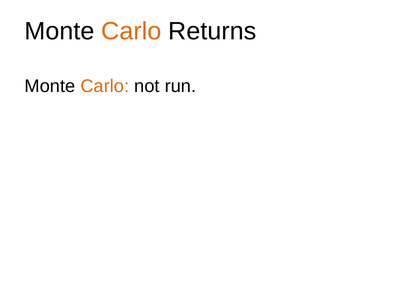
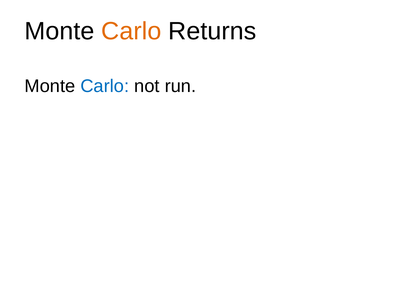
Carlo at (105, 86) colour: orange -> blue
